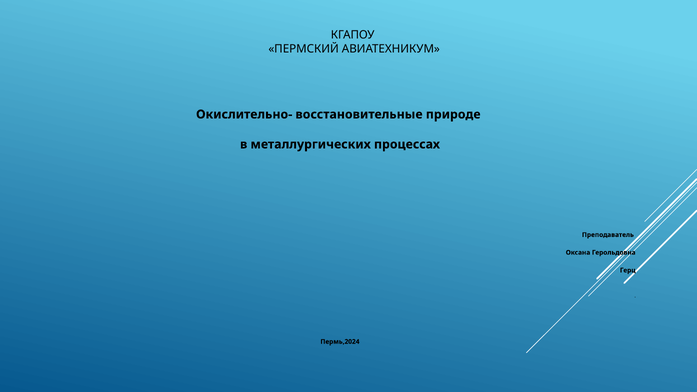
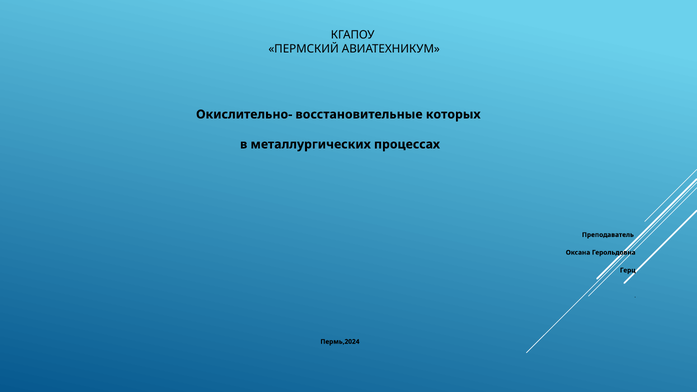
природе: природе -> которых
